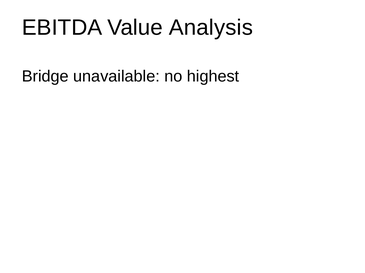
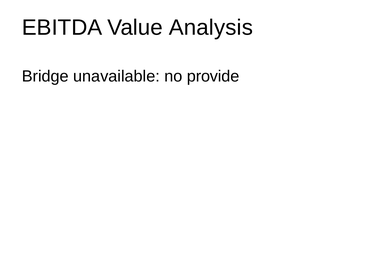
highest: highest -> provide
